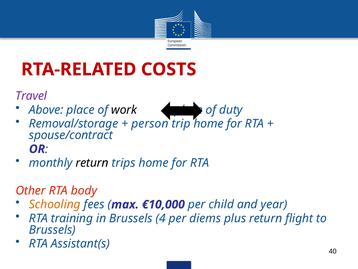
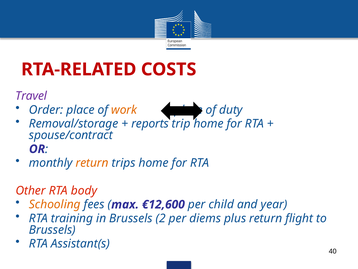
Above: Above -> Order
work colour: black -> orange
person: person -> reports
return at (92, 163) colour: black -> orange
€10,000: €10,000 -> €12,600
4: 4 -> 2
